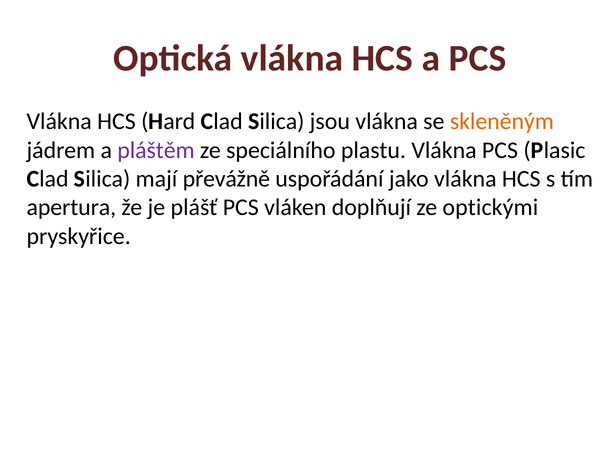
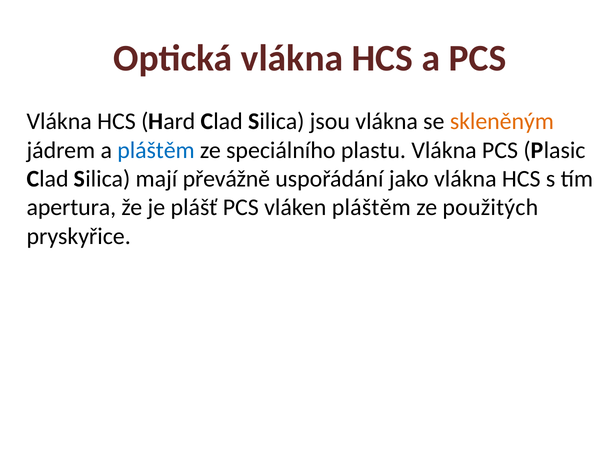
pláštěm at (156, 150) colour: purple -> blue
vláken doplňují: doplňují -> pláštěm
optickými: optickými -> použitých
